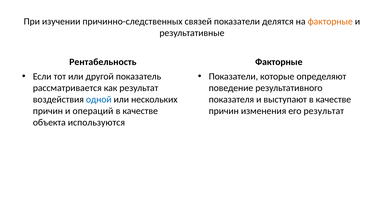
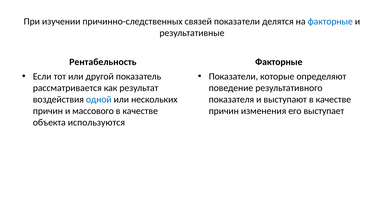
факторные at (330, 22) colour: orange -> blue
операций: операций -> массового
его результат: результат -> выступает
